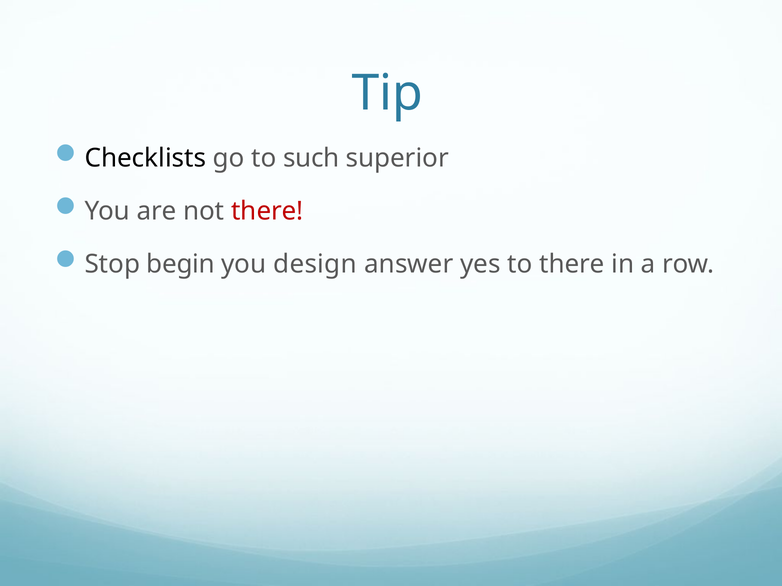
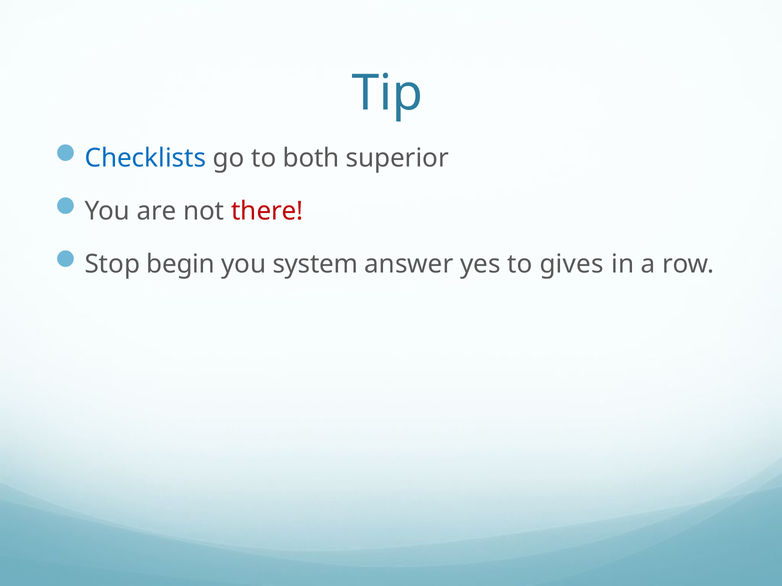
Checklists colour: black -> blue
such: such -> both
design: design -> system
to there: there -> gives
